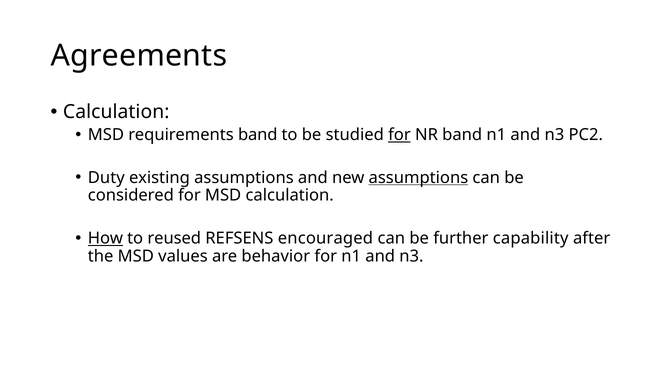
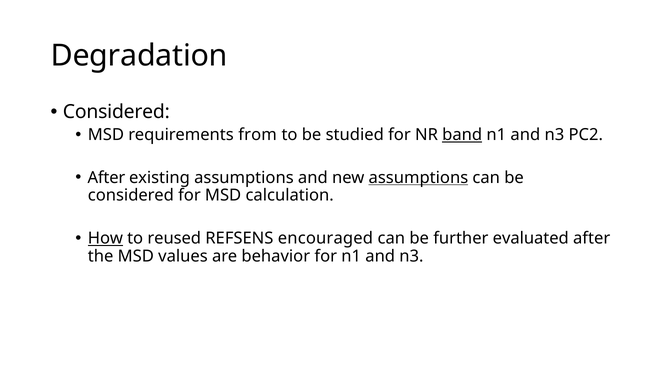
Agreements: Agreements -> Degradation
Calculation at (116, 112): Calculation -> Considered
requirements band: band -> from
for at (399, 135) underline: present -> none
band at (462, 135) underline: none -> present
Duty at (106, 178): Duty -> After
capability: capability -> evaluated
